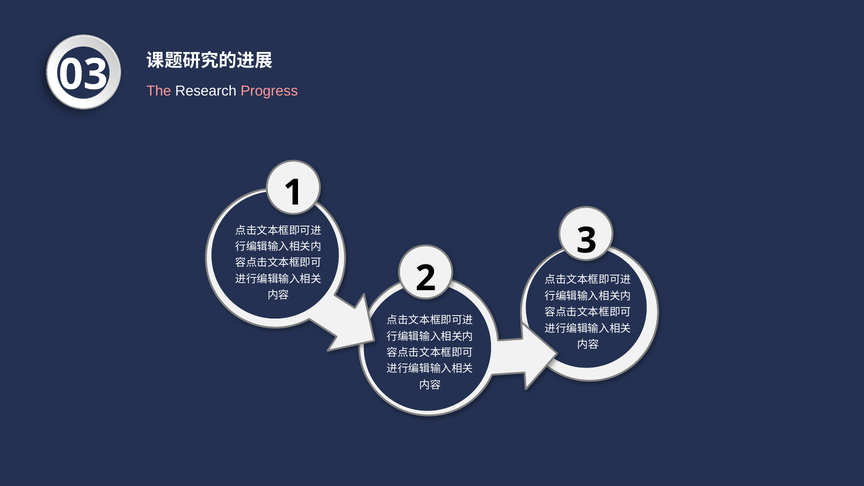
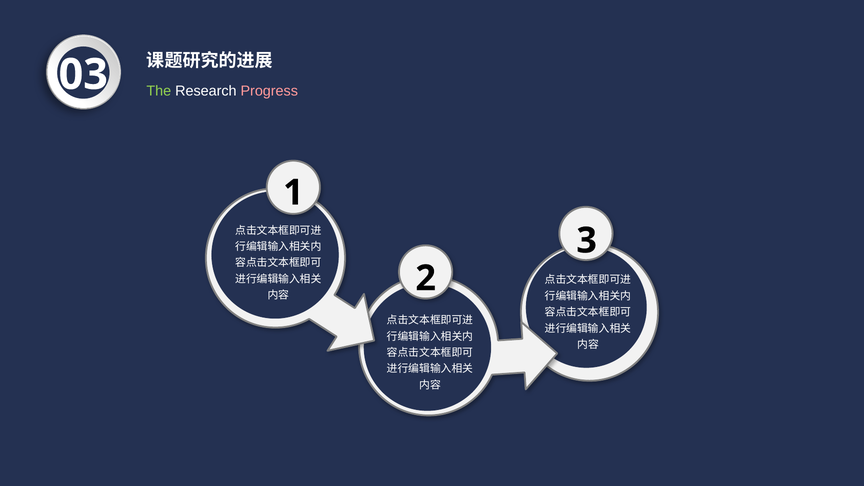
The colour: pink -> light green
